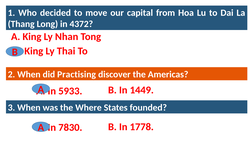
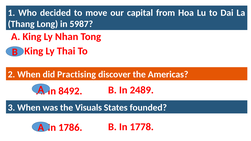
4372: 4372 -> 5987
1449: 1449 -> 2489
5933: 5933 -> 8492
Where: Where -> Visuals
7830: 7830 -> 1786
